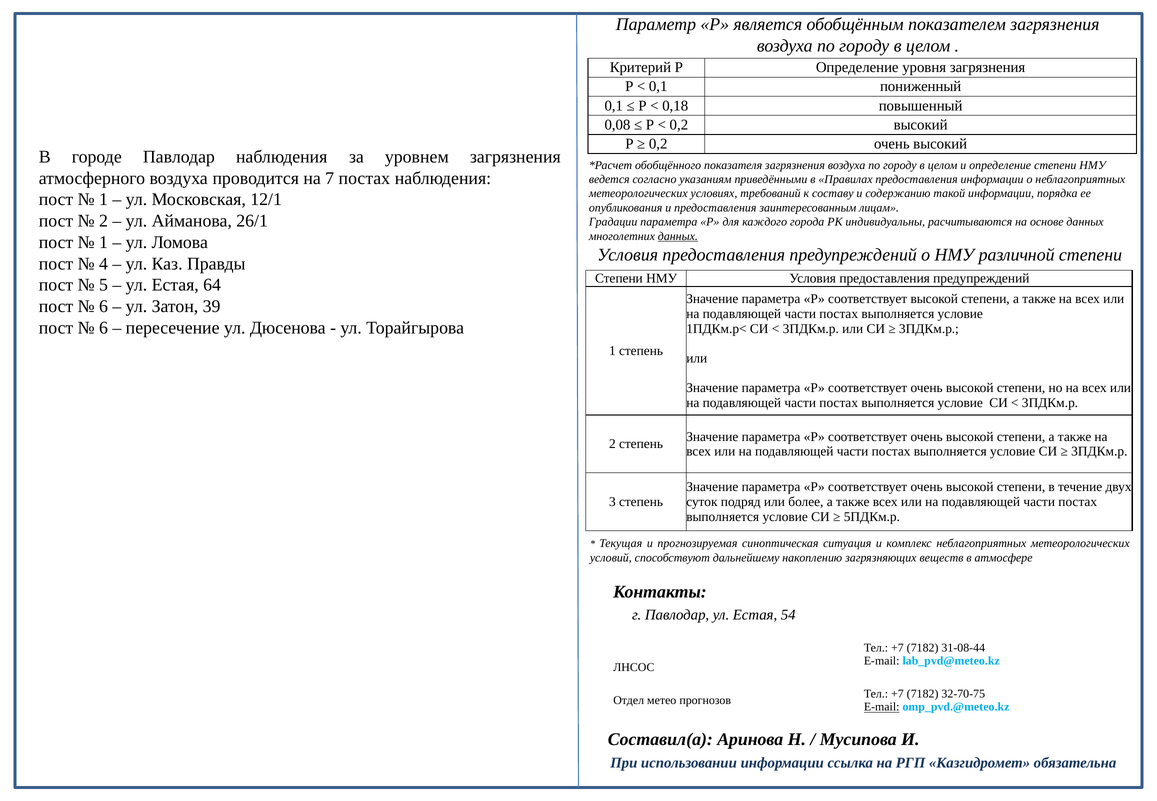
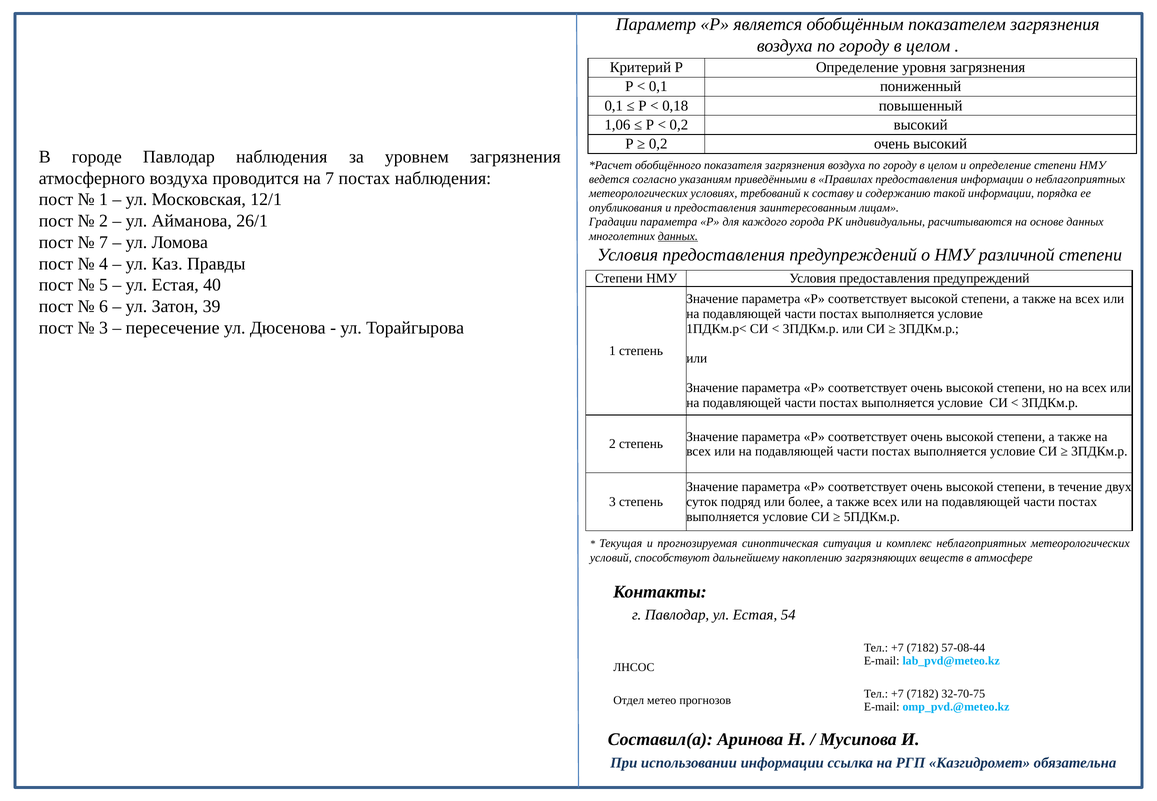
0,08: 0,08 -> 1,06
1 at (104, 242): 1 -> 7
64: 64 -> 40
6 at (104, 328): 6 -> 3
31-08-44: 31-08-44 -> 57-08-44
E-mail at (882, 707) underline: present -> none
